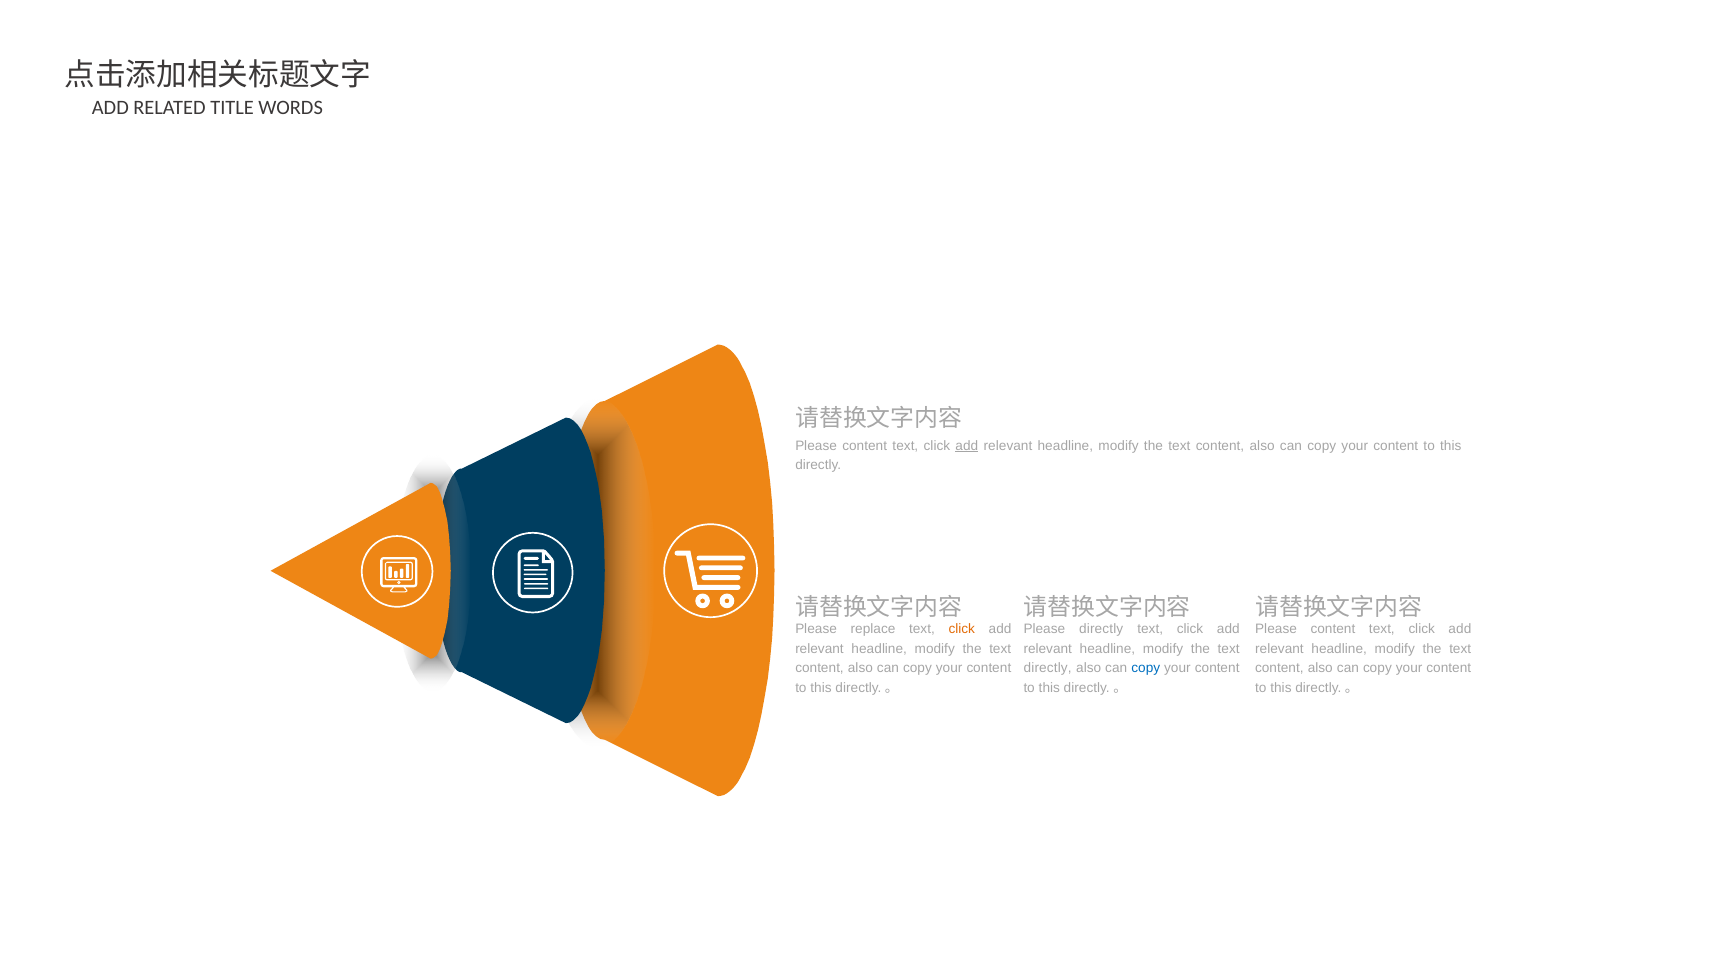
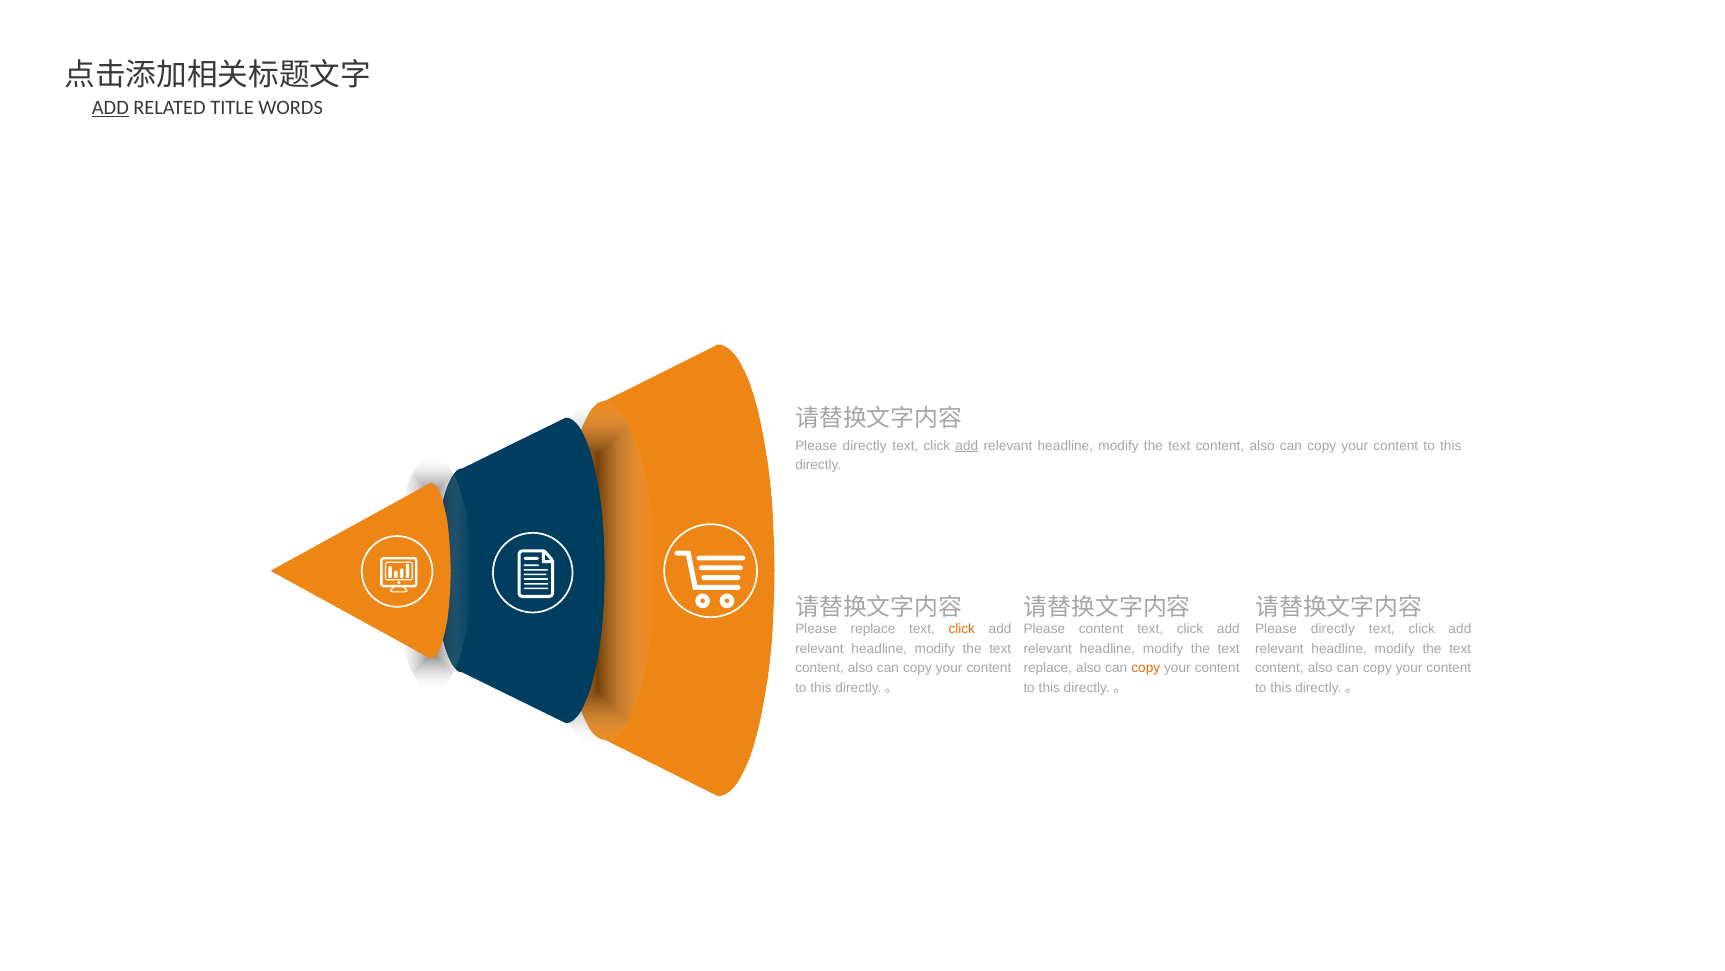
ADD at (110, 108) underline: none -> present
content at (865, 446): content -> directly
Please directly: directly -> content
content at (1333, 629): content -> directly
directly at (1048, 668): directly -> replace
copy at (1146, 668) colour: blue -> orange
